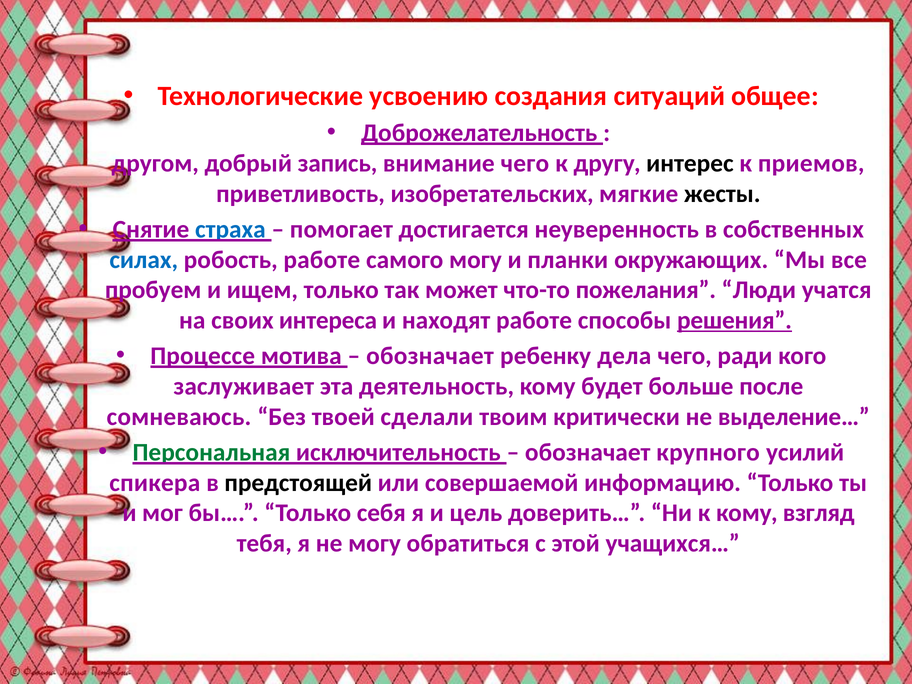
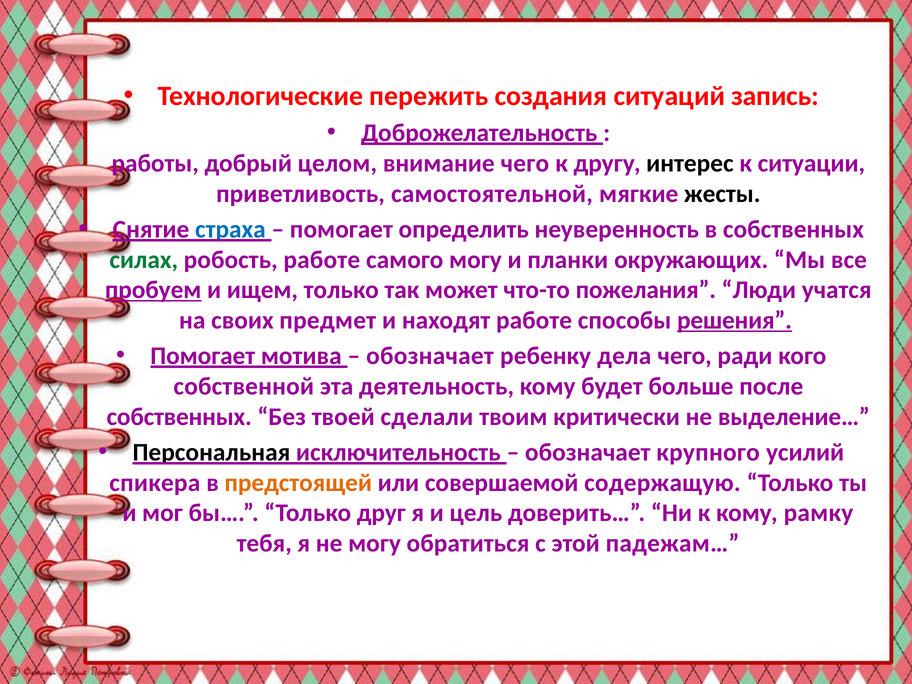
усвоению: усвоению -> пережить
общее: общее -> запись
другом: другом -> работы
запись: запись -> целом
приемов: приемов -> ситуации
изобретательских: изобретательских -> самостоятельной
достигается: достигается -> определить
силах colour: blue -> green
пробуем underline: none -> present
интереса: интереса -> предмет
Процессе at (203, 356): Процессе -> Помогает
заслуживает: заслуживает -> собственной
сомневаюсь at (179, 417): сомневаюсь -> собственных
Персональная colour: green -> black
предстоящей colour: black -> orange
информацию: информацию -> содержащую
себя: себя -> друг
взгляд: взгляд -> рамку
учащихся…: учащихся… -> падежам…
